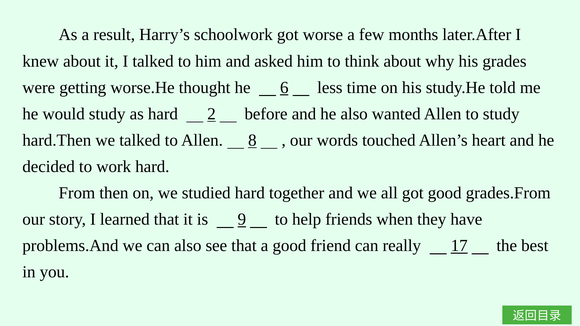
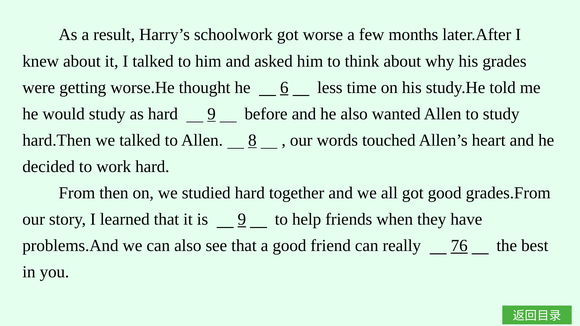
hard 2: 2 -> 9
17: 17 -> 76
